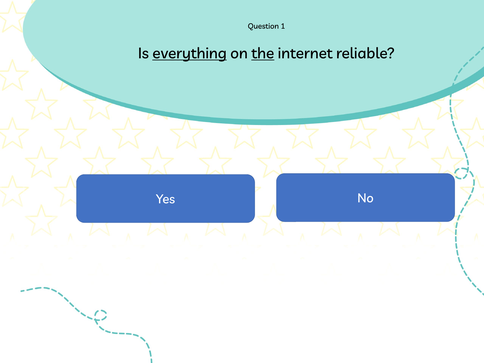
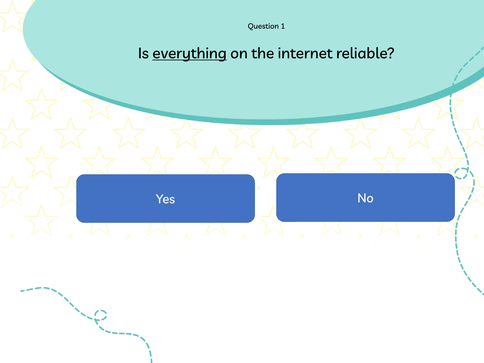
the underline: present -> none
